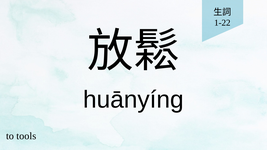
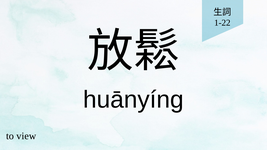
tools: tools -> view
